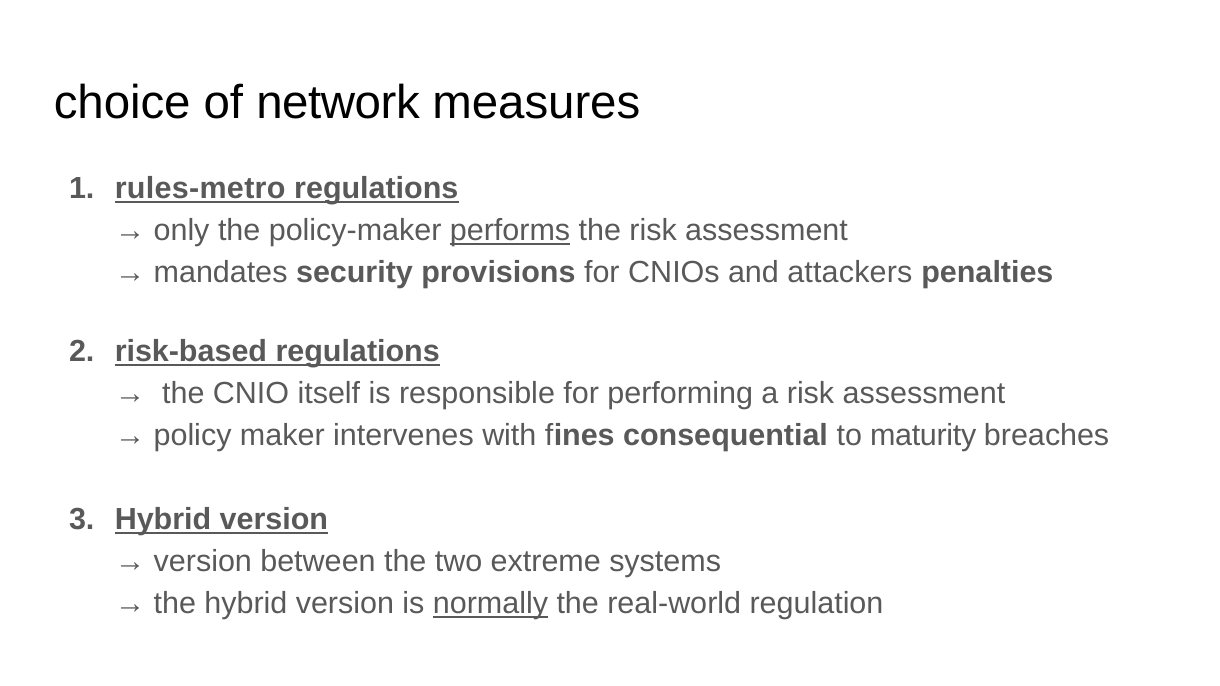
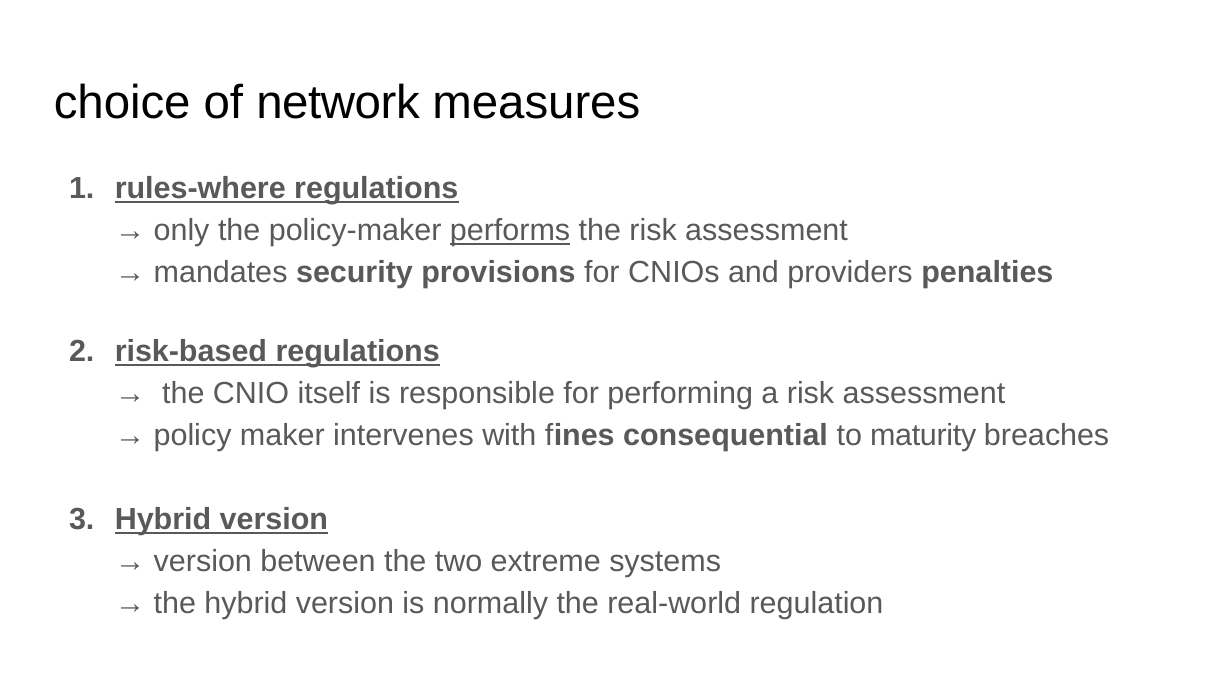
rules-metro: rules-metro -> rules-where
attackers: attackers -> providers
normally underline: present -> none
